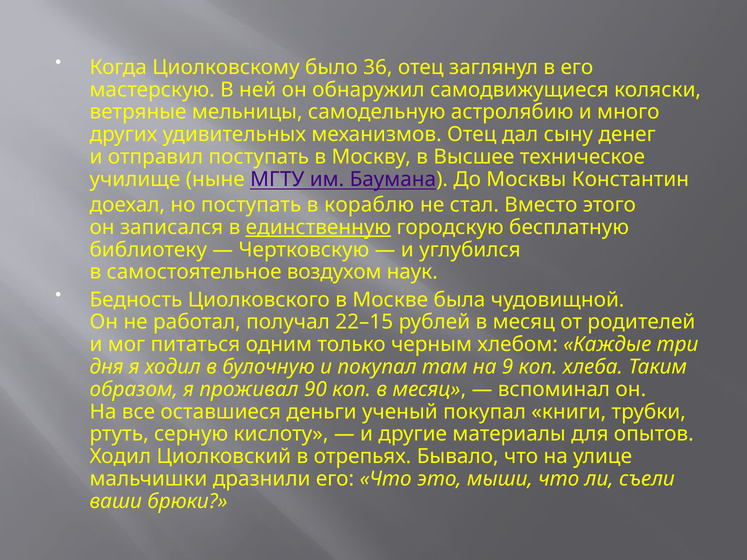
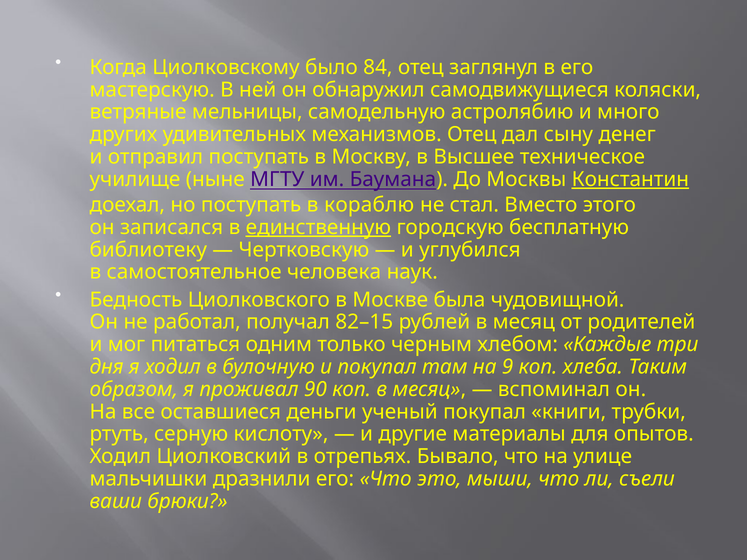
36: 36 -> 84
Константин underline: none -> present
воздухом: воздухом -> человека
22–15: 22–15 -> 82–15
